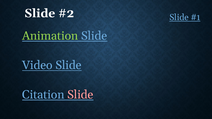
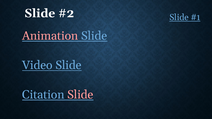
Animation colour: light green -> pink
